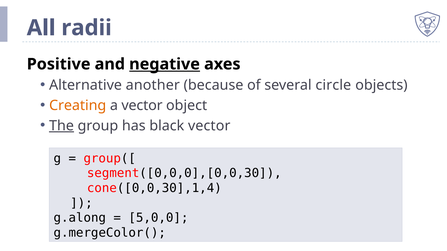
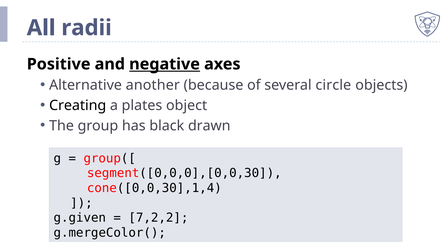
Creating colour: orange -> black
a vector: vector -> plates
The underline: present -> none
black vector: vector -> drawn
g.along: g.along -> g.given
5,0,0: 5,0,0 -> 7,2,2
